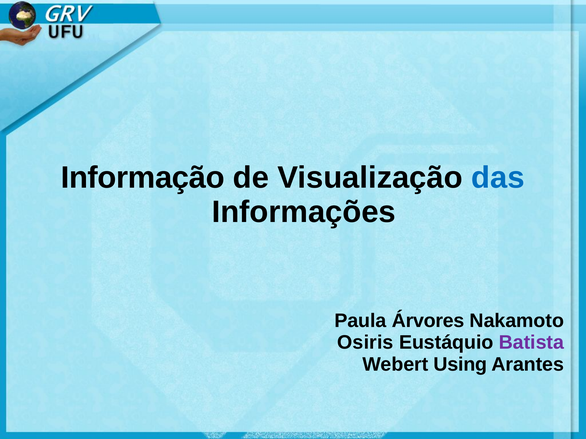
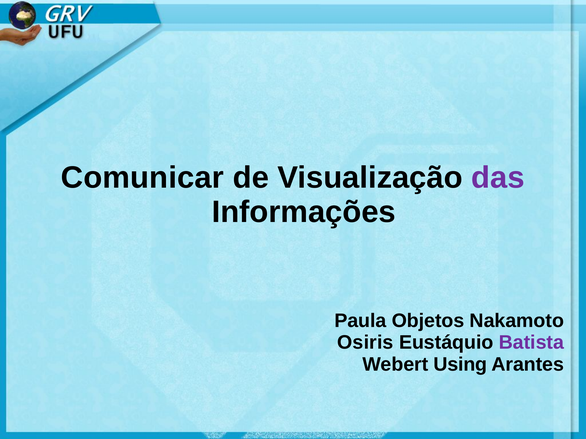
Informação: Informação -> Comunicar
das colour: blue -> purple
Árvores: Árvores -> Objetos
